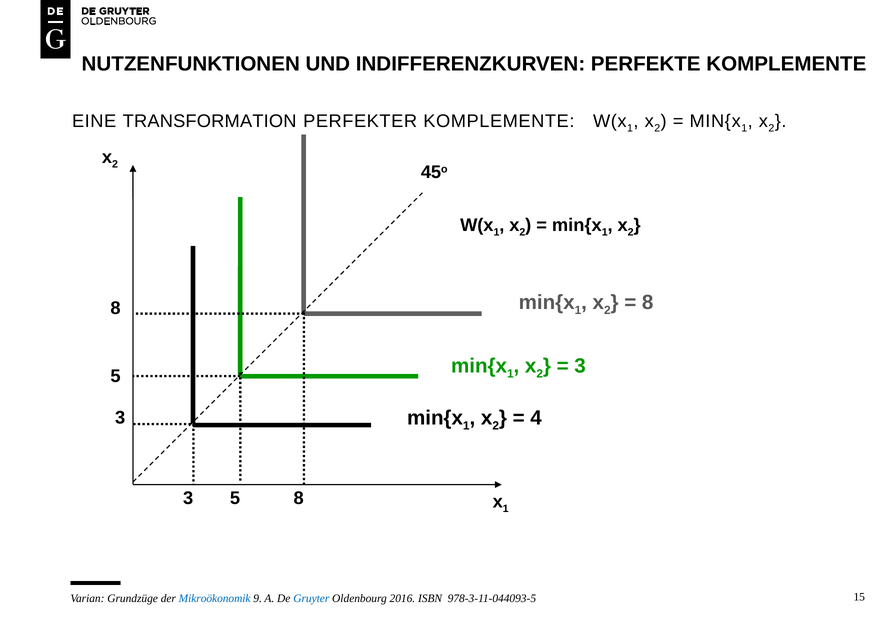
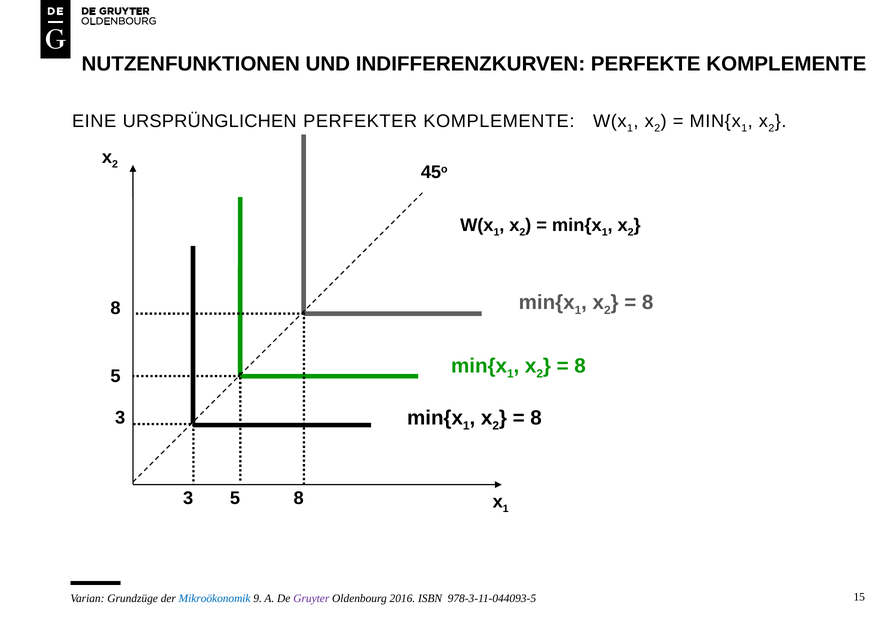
TRANSFORMATION: TRANSFORMATION -> URSPRÜNGLICHEN
3 at (580, 366): 3 -> 8
4 at (536, 418): 4 -> 8
Gruyter colour: blue -> purple
